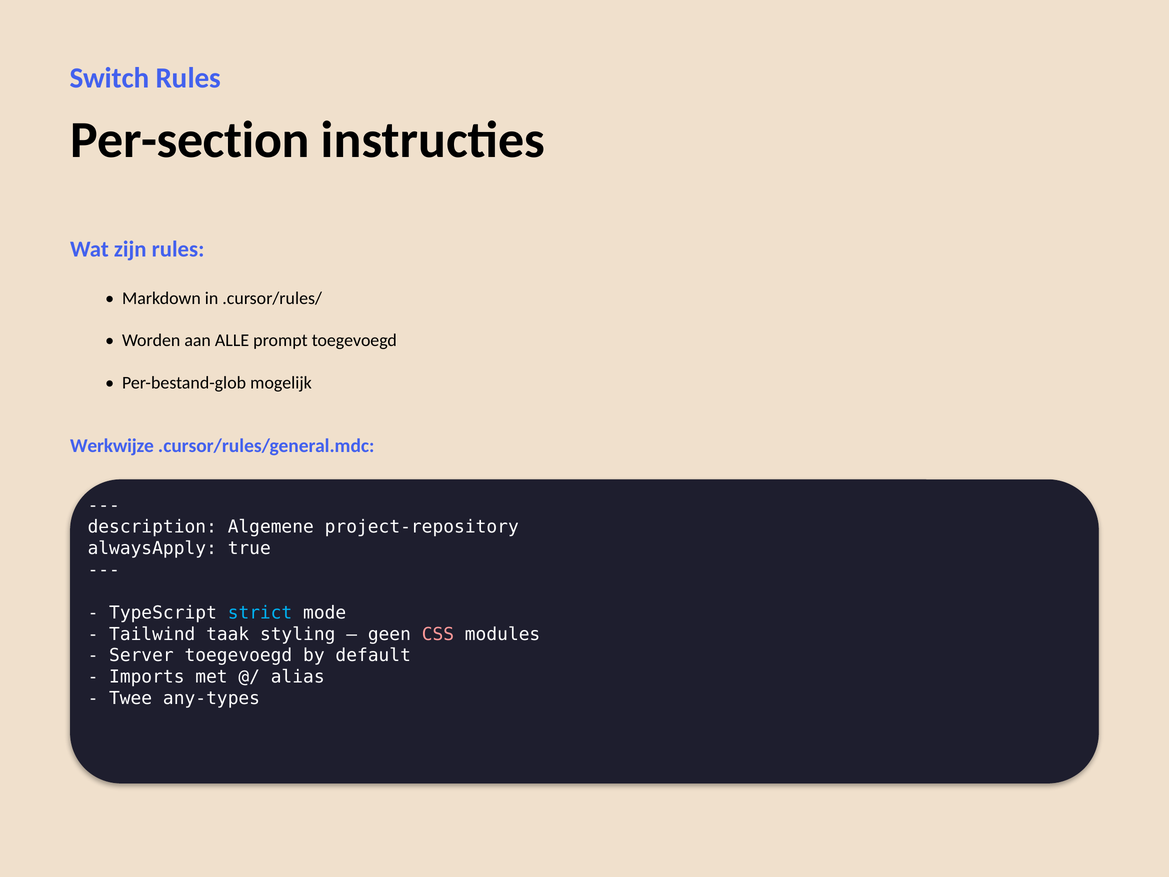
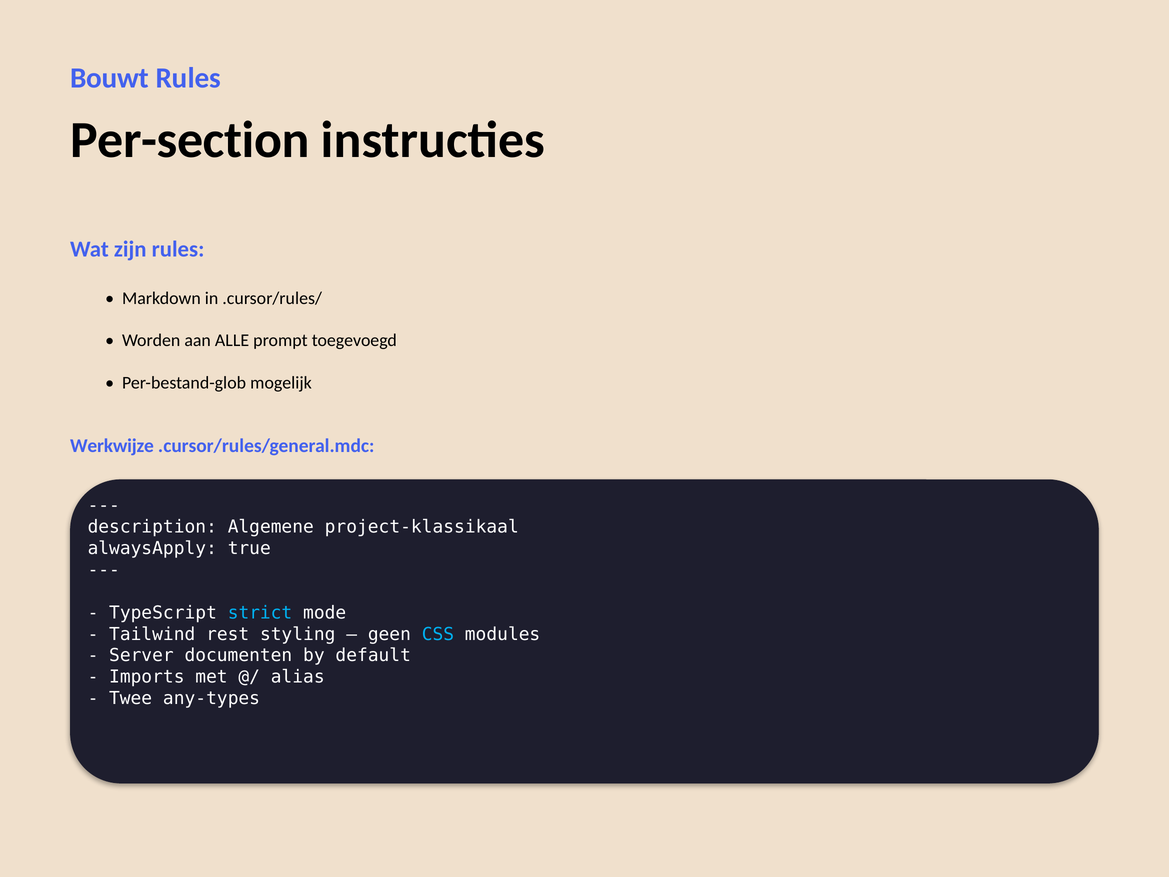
Switch: Switch -> Bouwt
project-repository: project-repository -> project-klassikaal
taak: taak -> rest
CSS colour: pink -> light blue
Server toegevoegd: toegevoegd -> documenten
